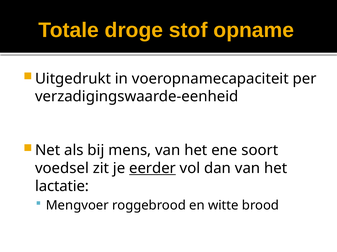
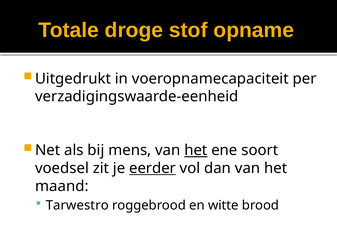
het at (196, 151) underline: none -> present
lactatie: lactatie -> maand
Mengvoer: Mengvoer -> Tarwestro
